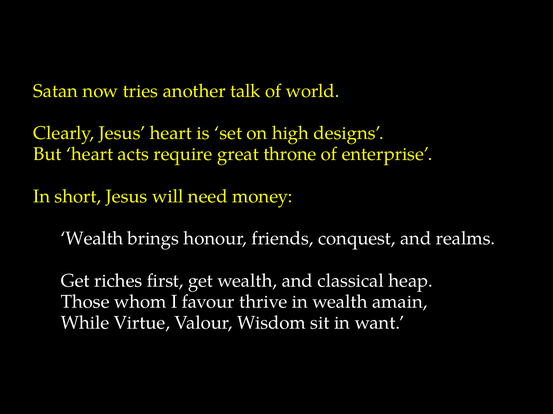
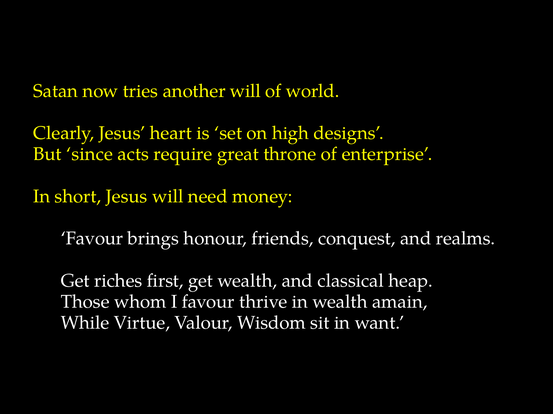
another talk: talk -> will
But heart: heart -> since
Wealth at (92, 239): Wealth -> Favour
